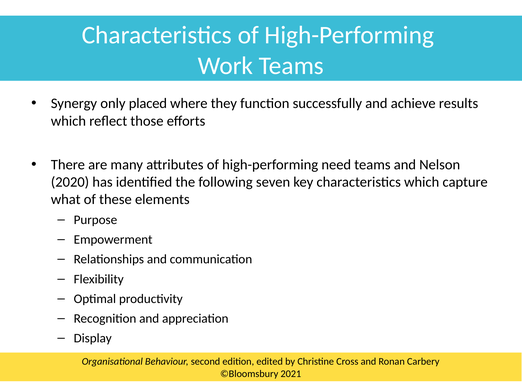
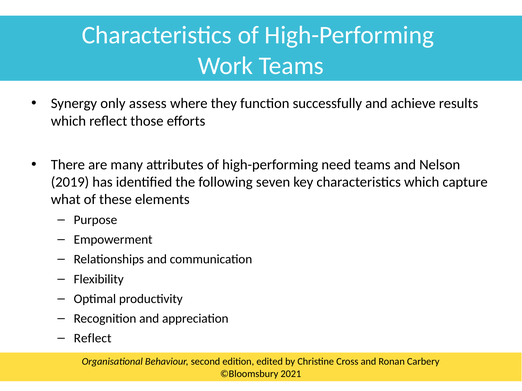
placed: placed -> assess
2020: 2020 -> 2019
Display at (93, 339): Display -> Reflect
